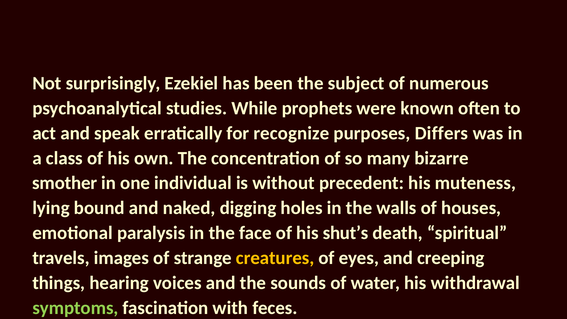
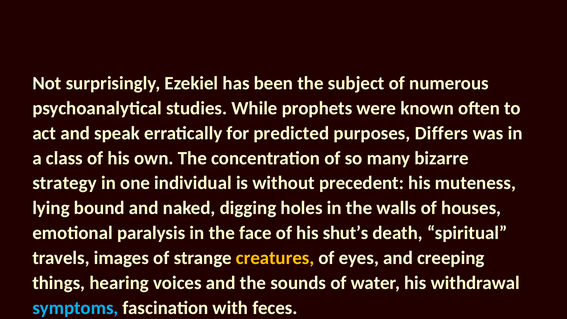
recognize: recognize -> predicted
smother: smother -> strategy
symptoms colour: light green -> light blue
